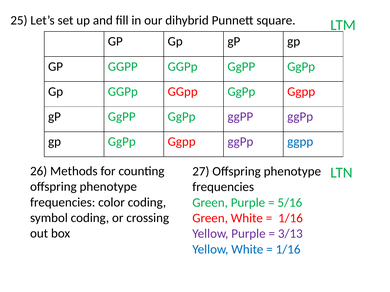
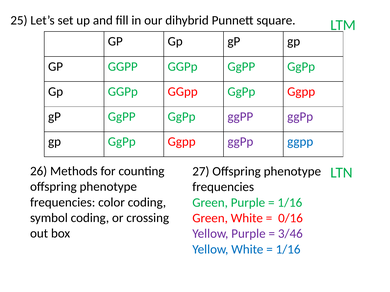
5/16 at (290, 203): 5/16 -> 1/16
1/16 at (291, 218): 1/16 -> 0/16
3/13: 3/13 -> 3/46
